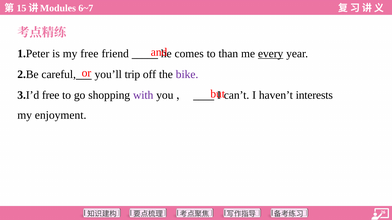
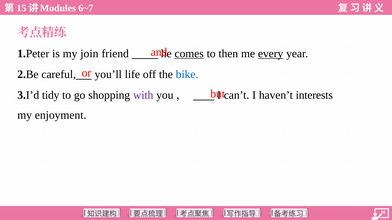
my free: free -> join
comes underline: none -> present
than: than -> then
trip: trip -> life
bike colour: purple -> blue
3.I’d free: free -> tidy
